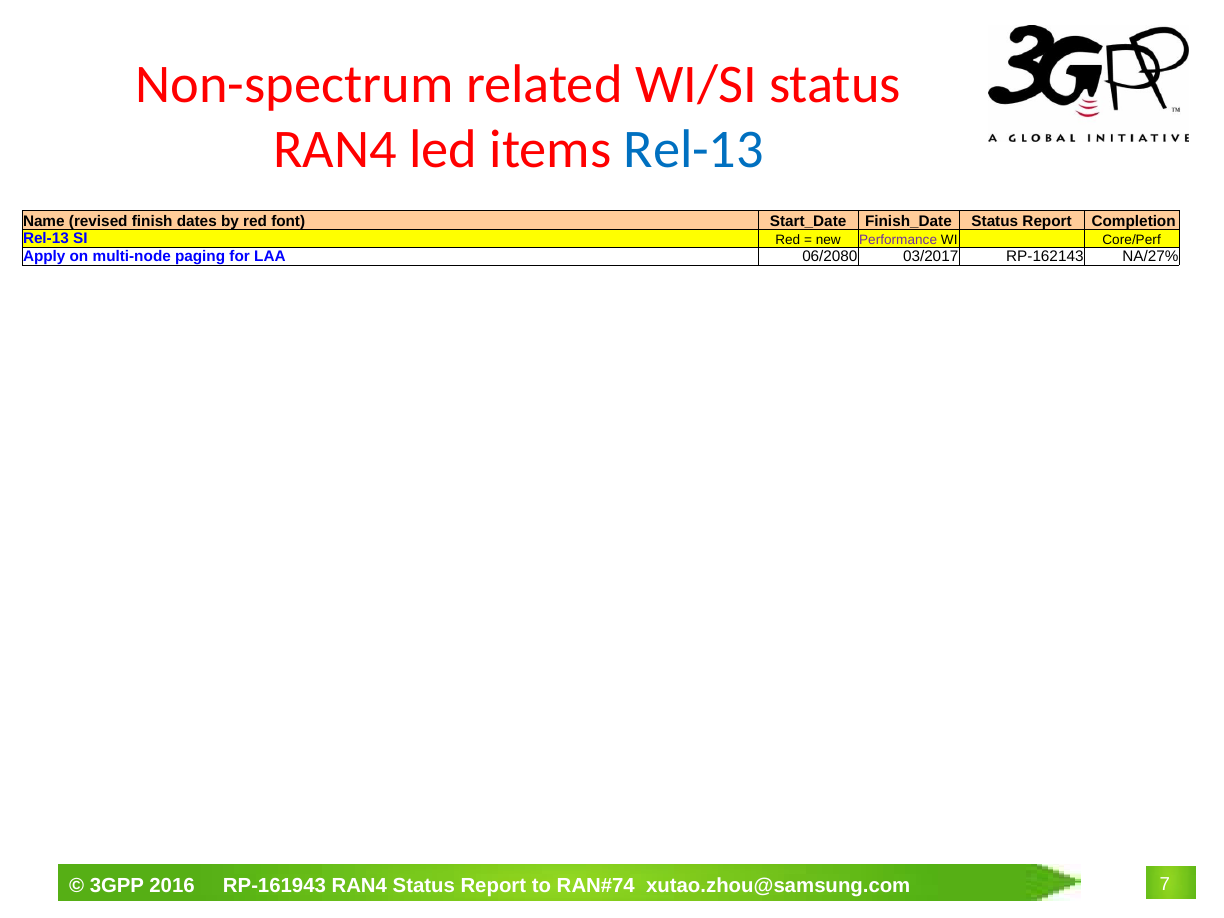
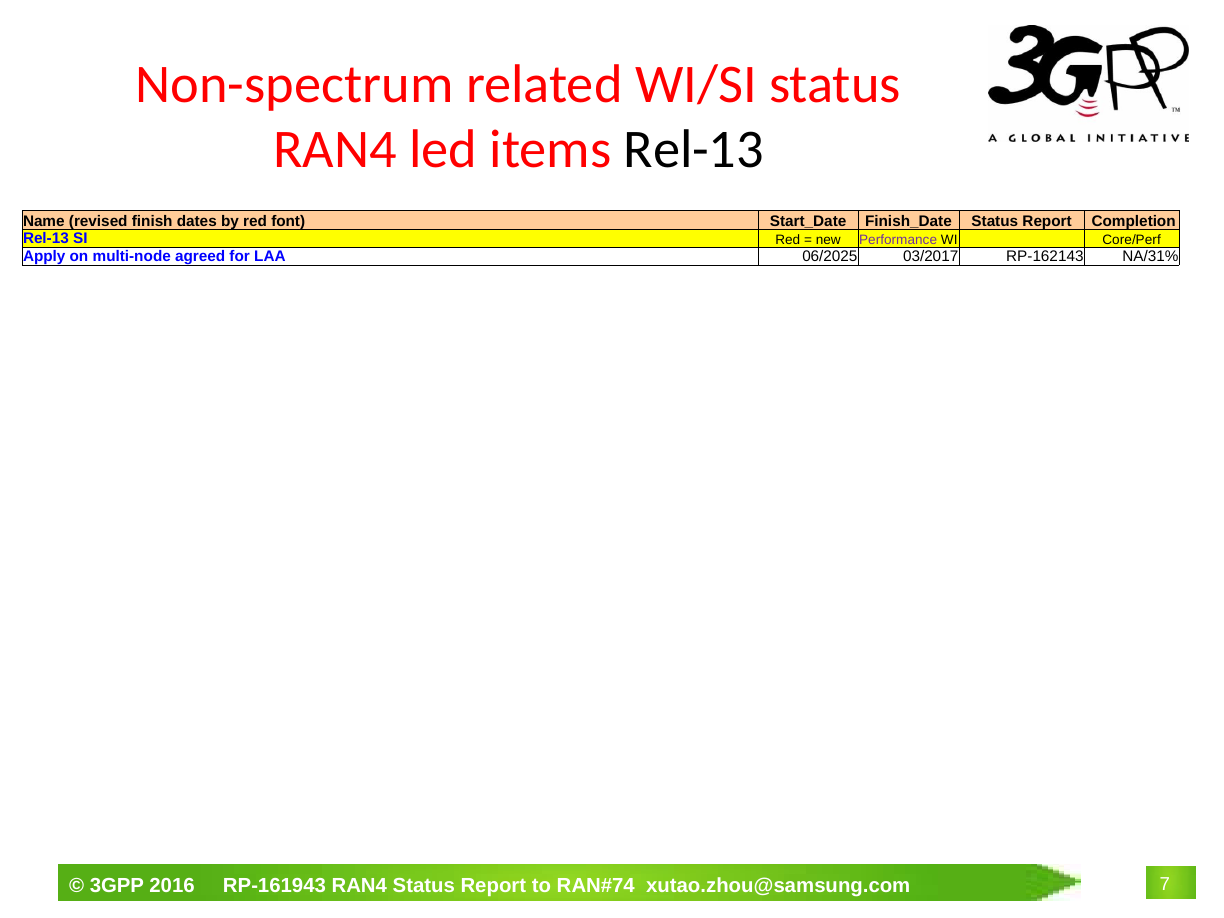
Rel-13 at (694, 150) colour: blue -> black
paging: paging -> agreed
06/2080: 06/2080 -> 06/2025
NA/27%: NA/27% -> NA/31%
